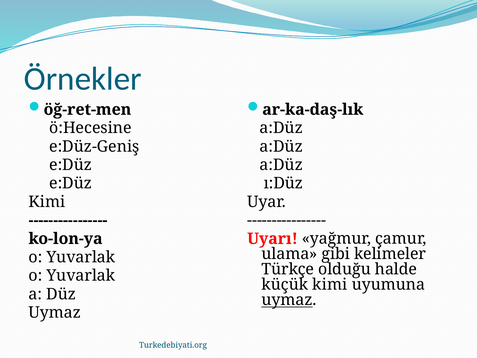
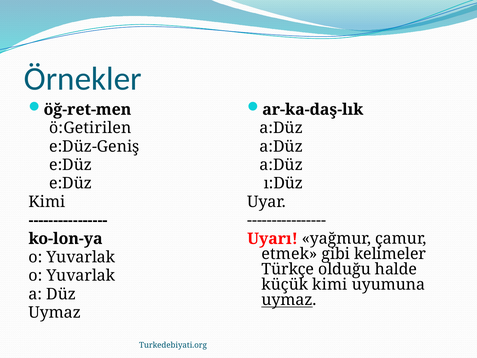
ö:Hecesine: ö:Hecesine -> ö:Getirilen
ulama: ulama -> etmek
